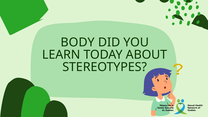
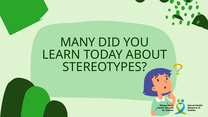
BODY: BODY -> MANY
